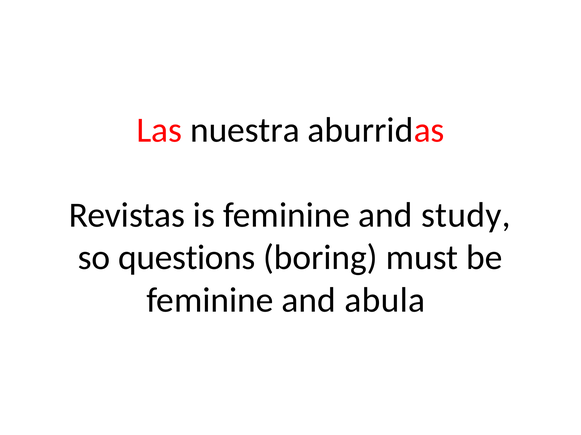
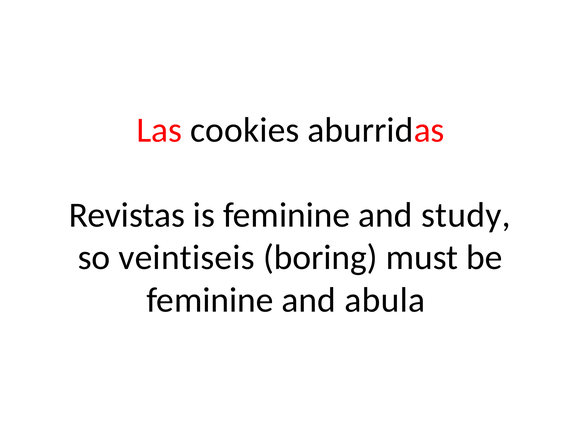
nuestra: nuestra -> cookies
questions: questions -> veintiseis
